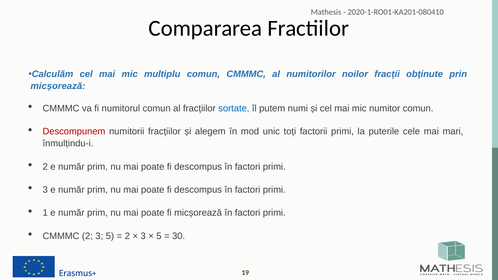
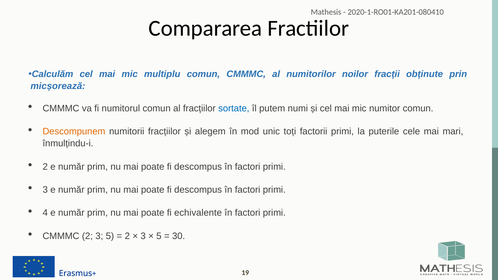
Descompunem colour: red -> orange
1: 1 -> 4
fi micșorează: micșorează -> echivalente
